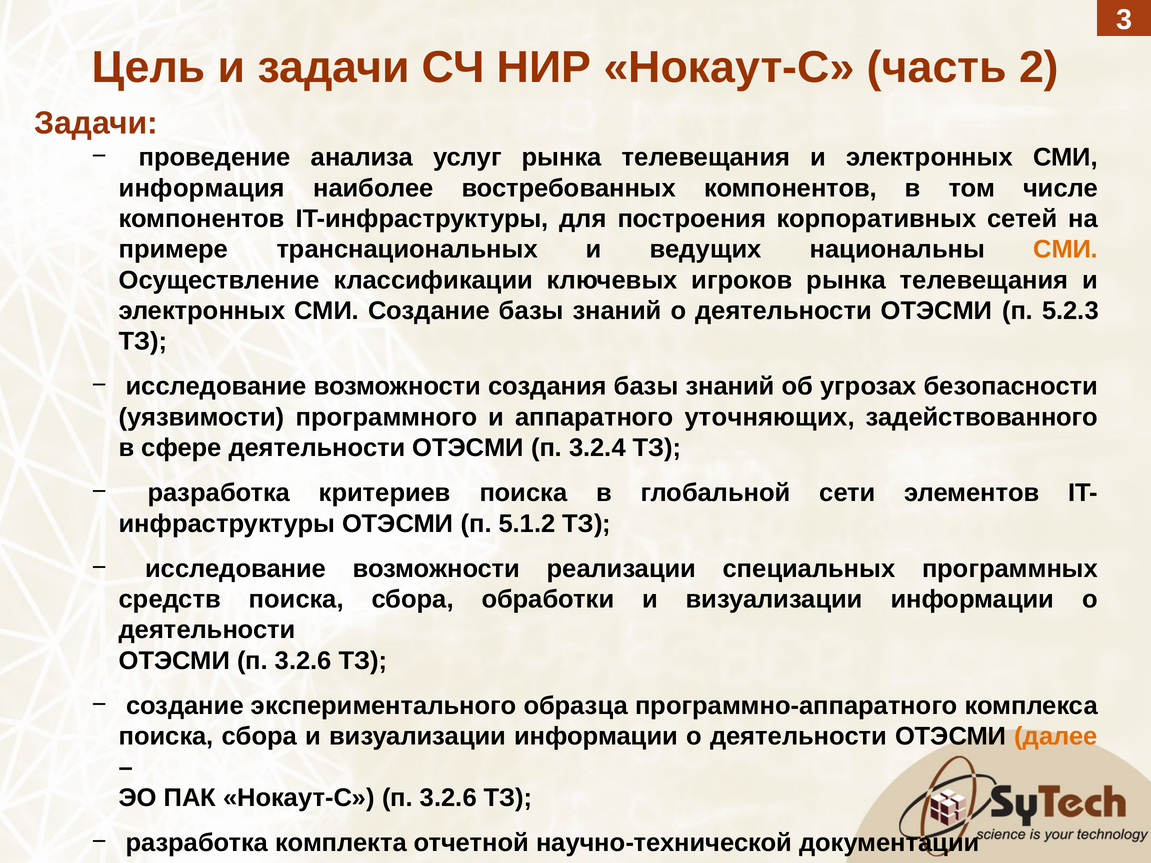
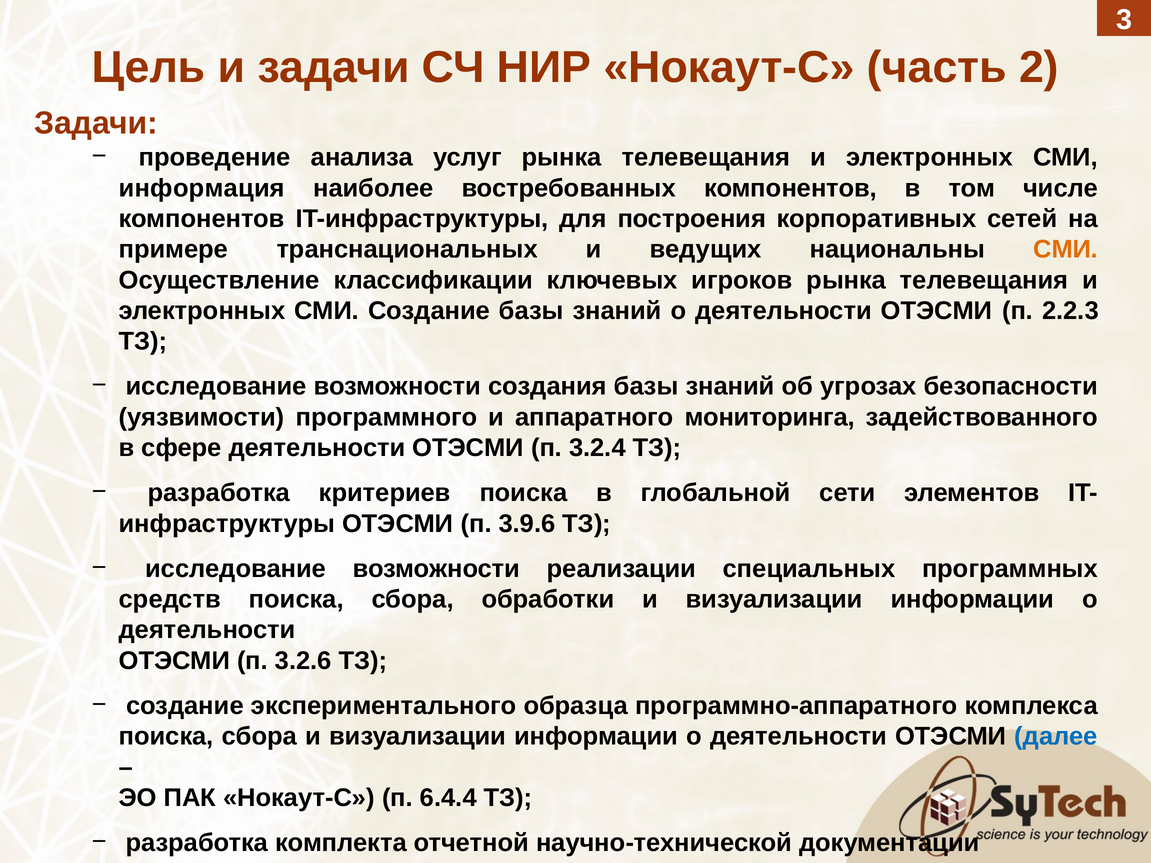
5.2.3: 5.2.3 -> 2.2.3
уточняющих: уточняющих -> мониторинга
5.1.2: 5.1.2 -> 3.9.6
далее colour: orange -> blue
Нокаут-С п 3.2.6: 3.2.6 -> 6.4.4
